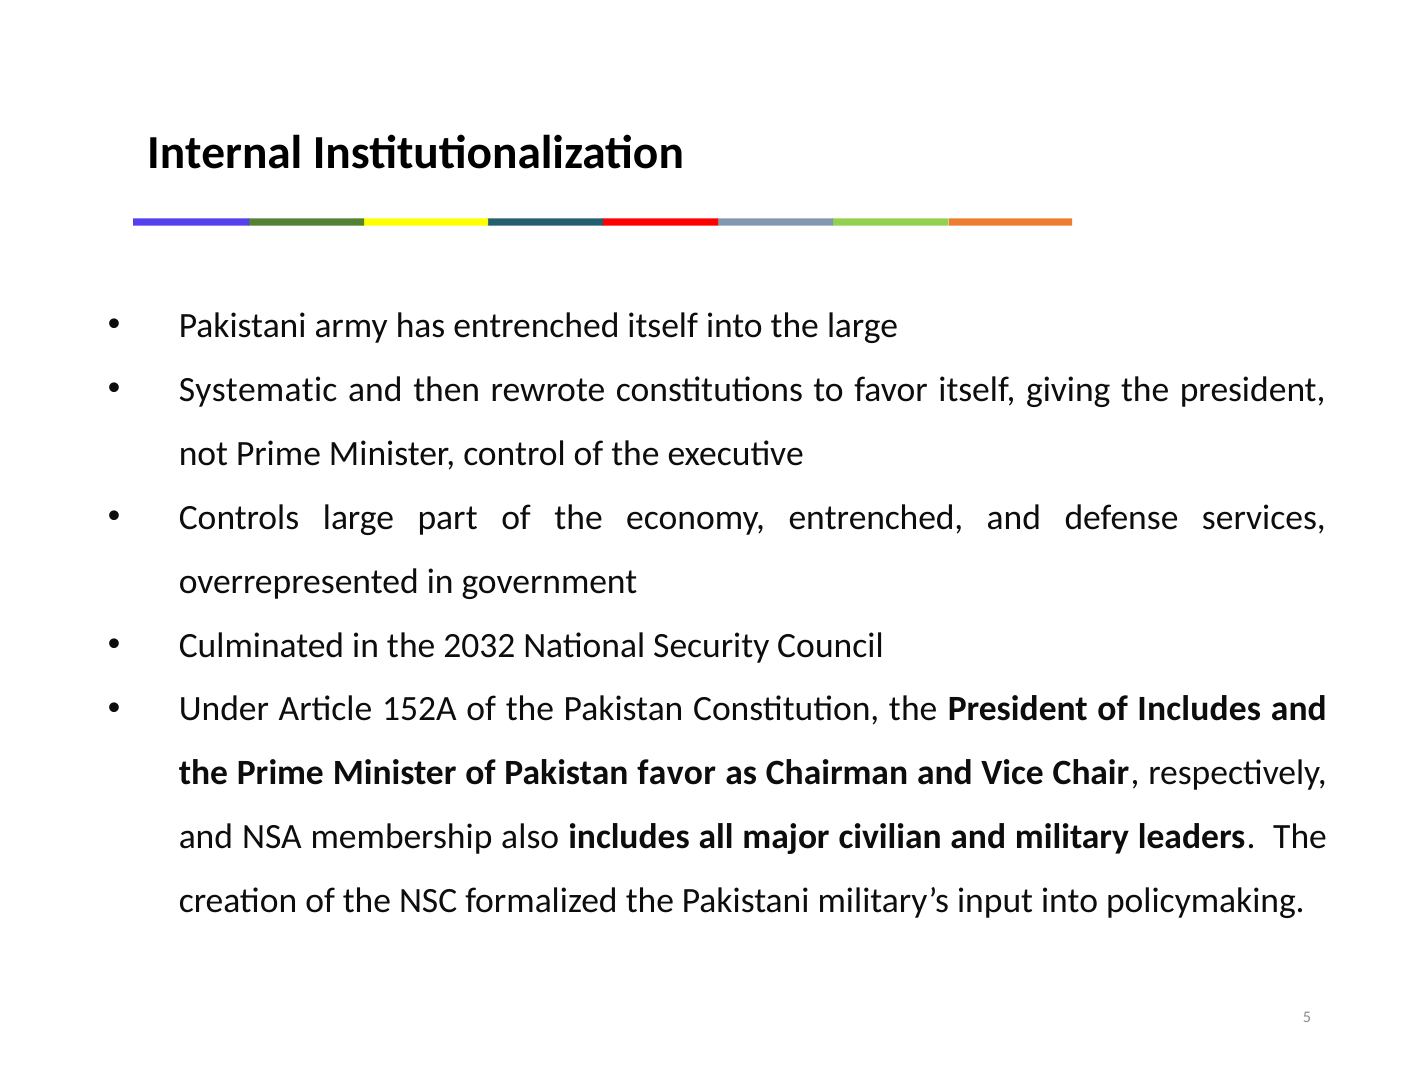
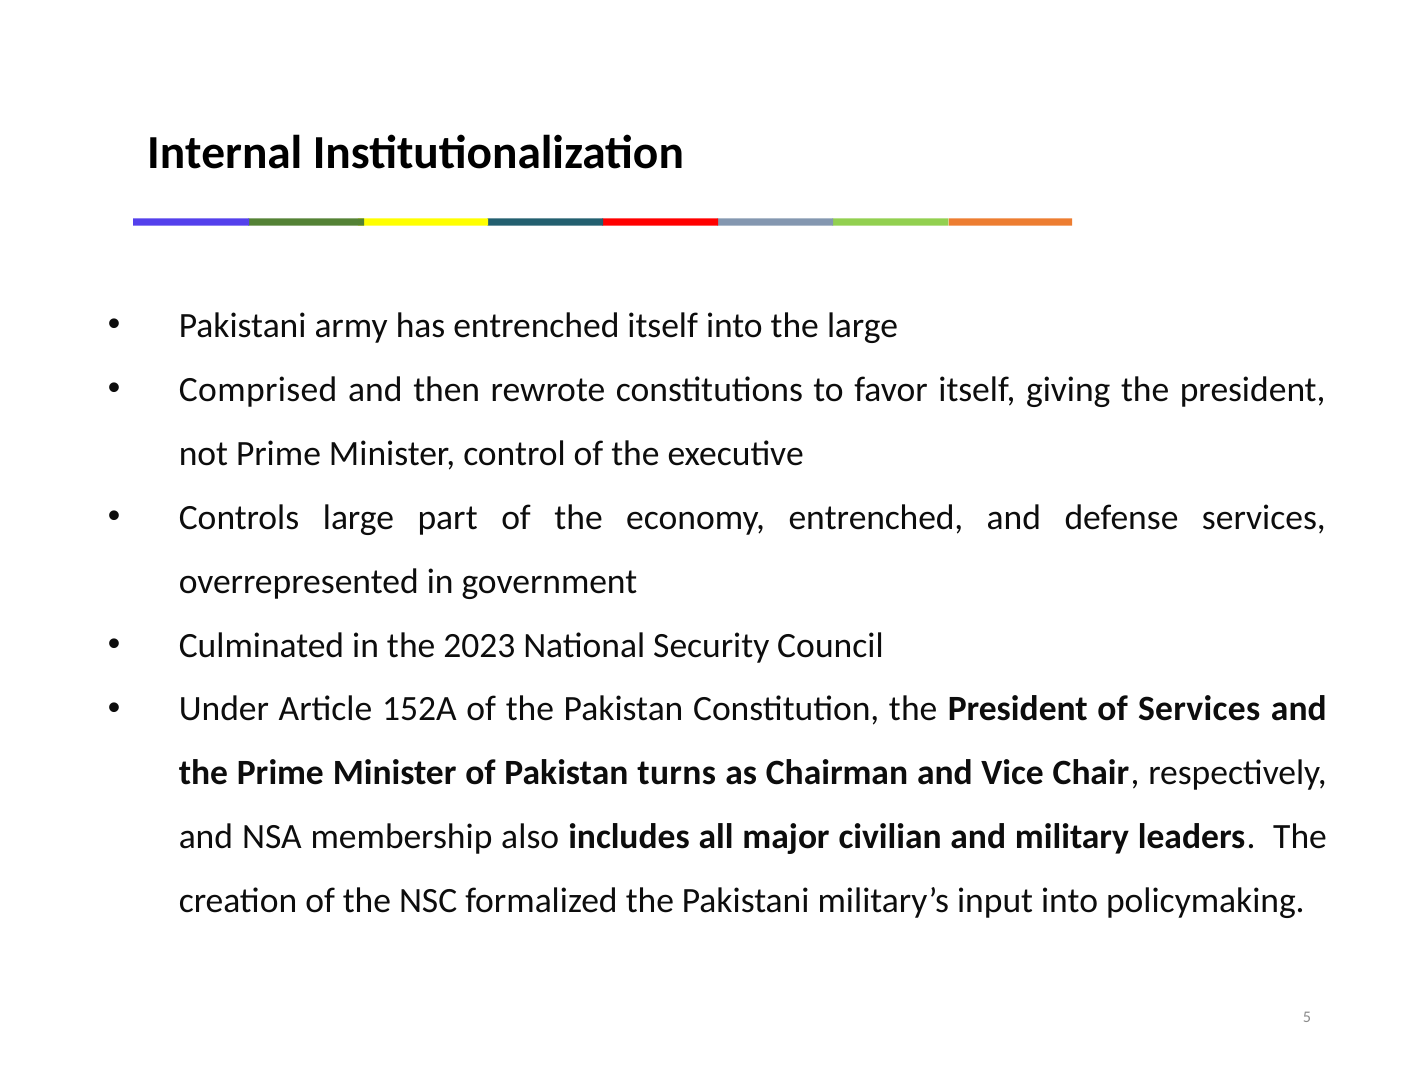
Systematic: Systematic -> Comprised
2032: 2032 -> 2023
of Includes: Includes -> Services
Pakistan favor: favor -> turns
